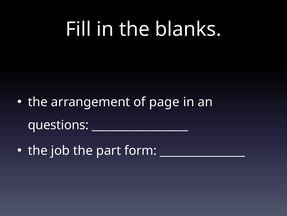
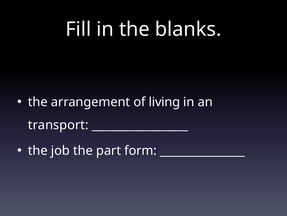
page: page -> living
questions: questions -> transport
